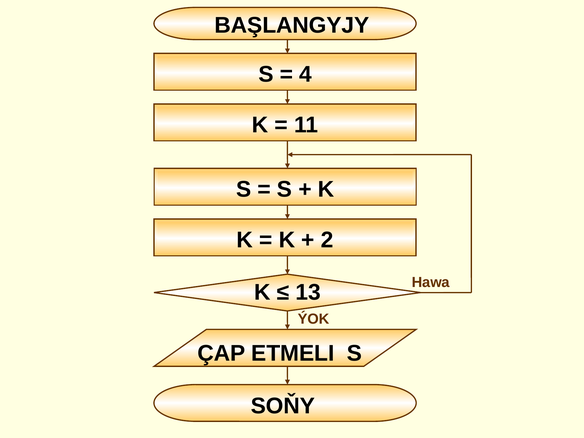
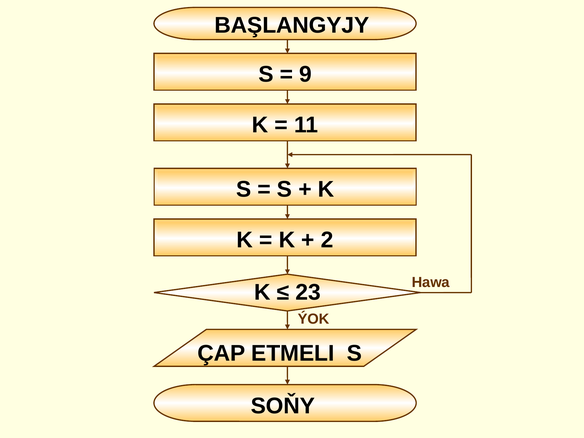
4: 4 -> 9
13: 13 -> 23
